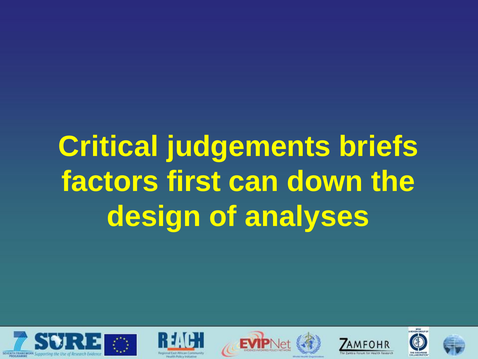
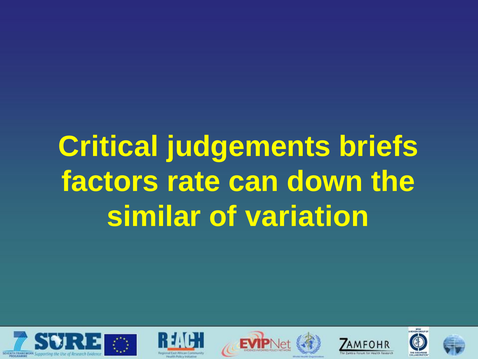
first: first -> rate
design: design -> similar
analyses: analyses -> variation
